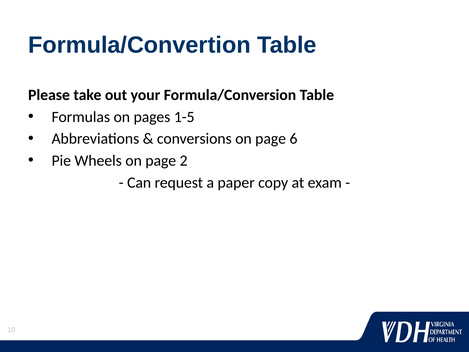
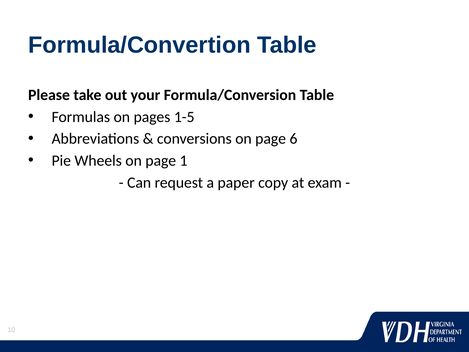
2: 2 -> 1
